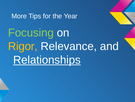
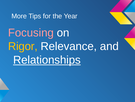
Focusing colour: light green -> pink
